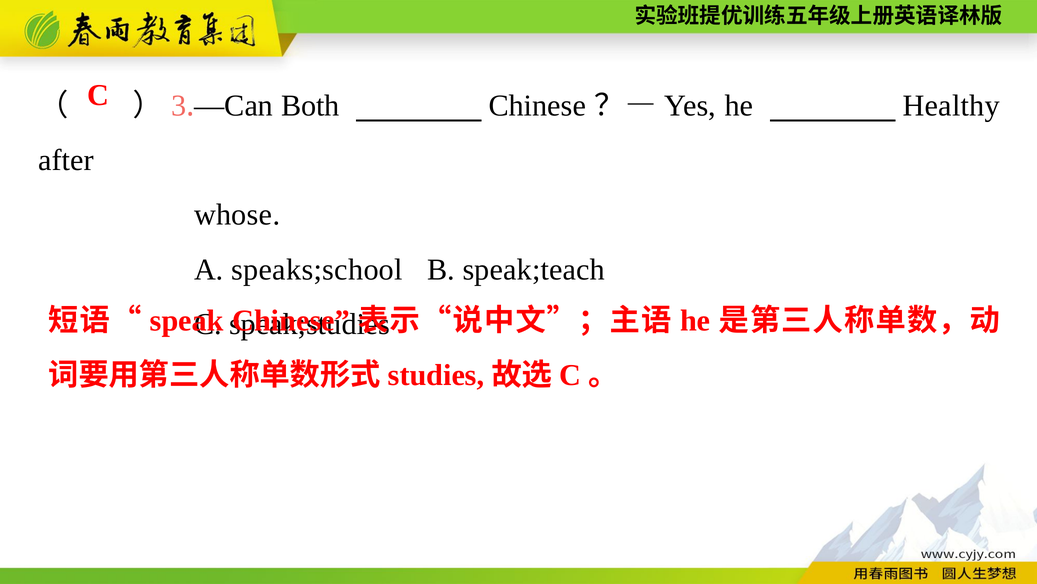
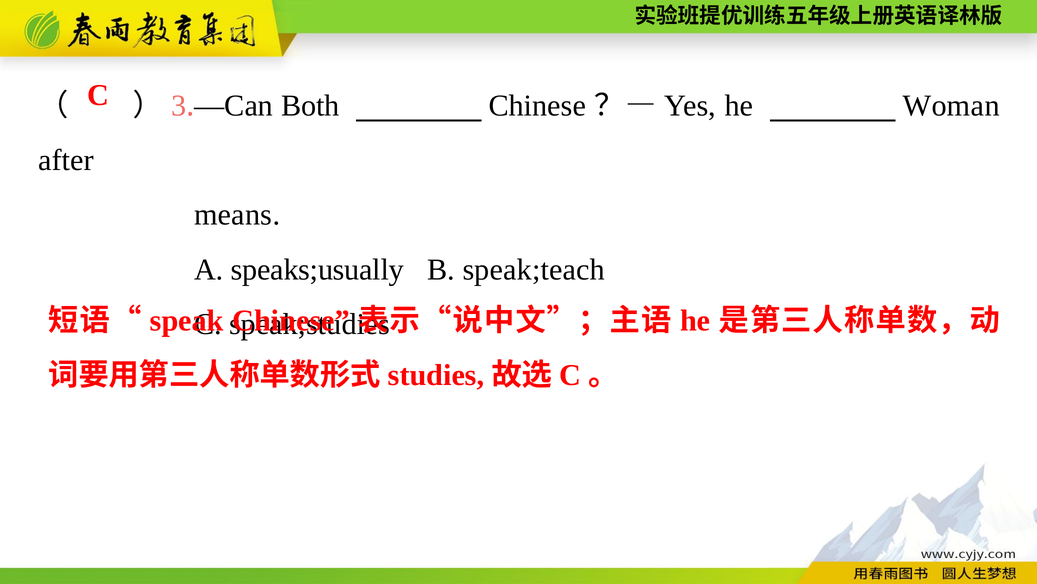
Healthy: Healthy -> Woman
whose: whose -> means
speaks;school: speaks;school -> speaks;usually
